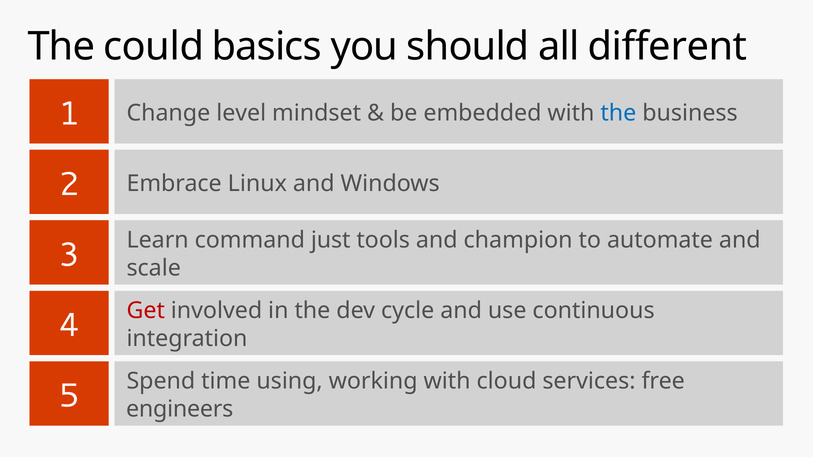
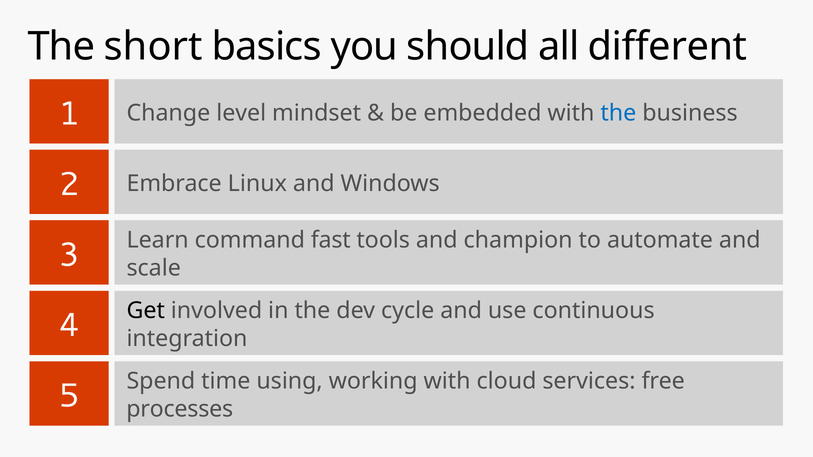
could: could -> short
just: just -> fast
Get colour: red -> black
engineers: engineers -> processes
